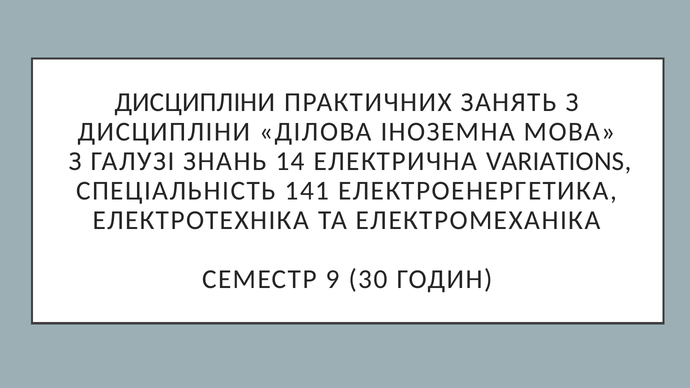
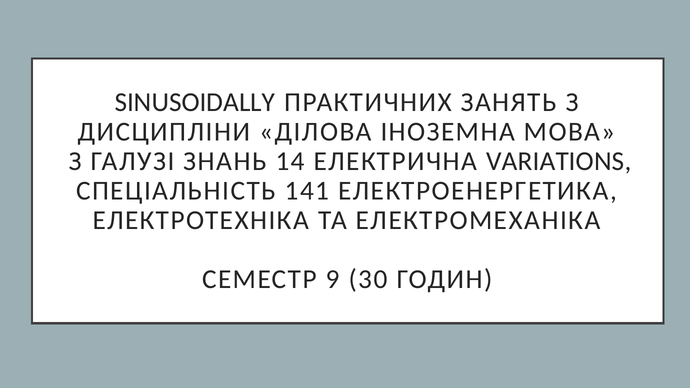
ДИСЦИПЛІНИ at (195, 102): ДИСЦИПЛІНИ -> SINUSOIDALLY
